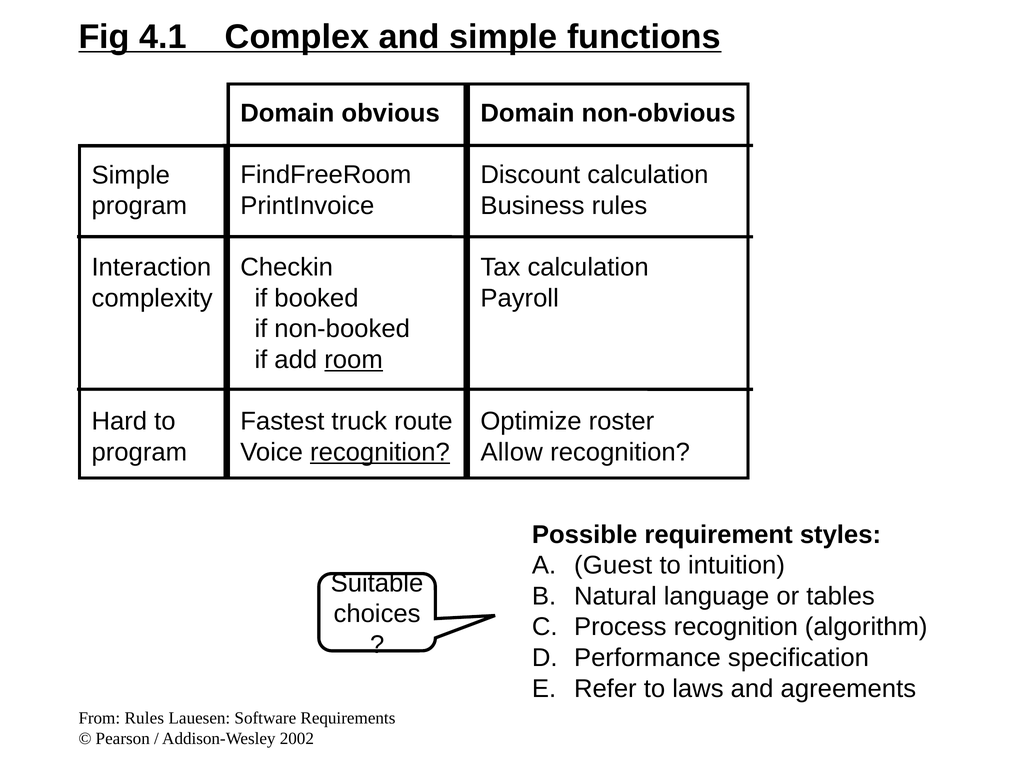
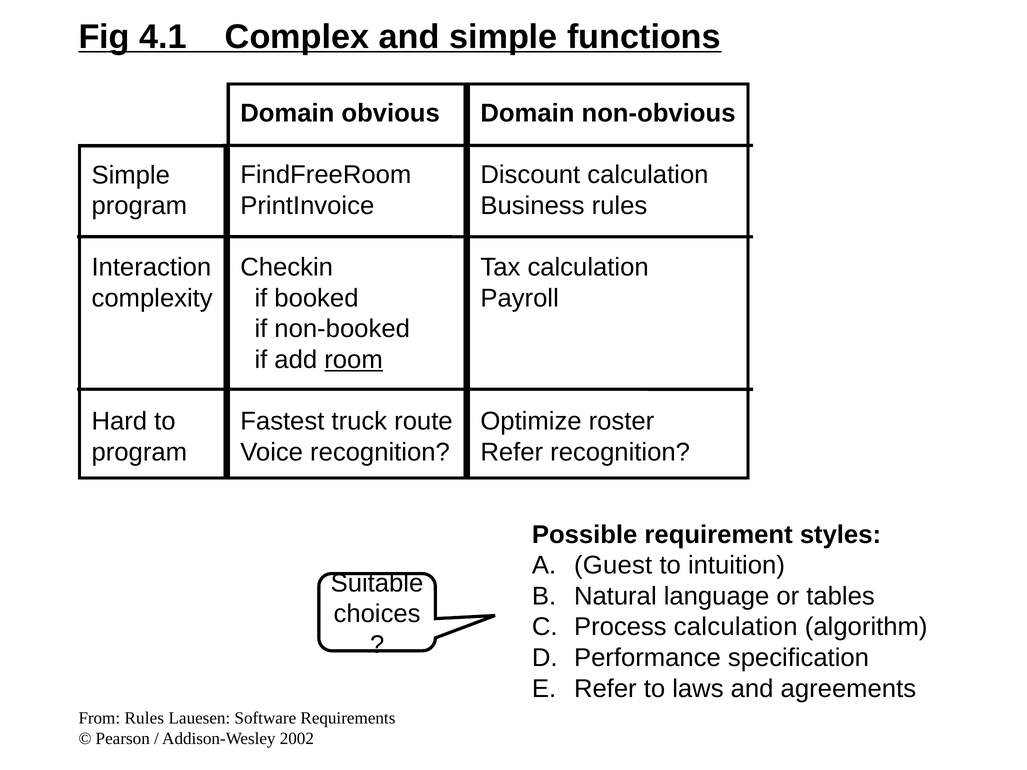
recognition at (380, 452) underline: present -> none
Allow at (512, 452): Allow -> Refer
Process recognition: recognition -> calculation
